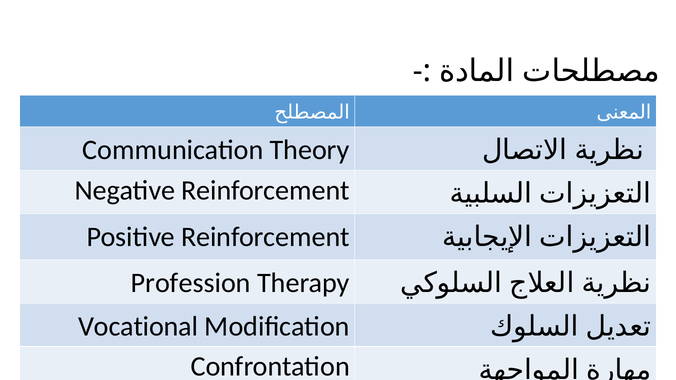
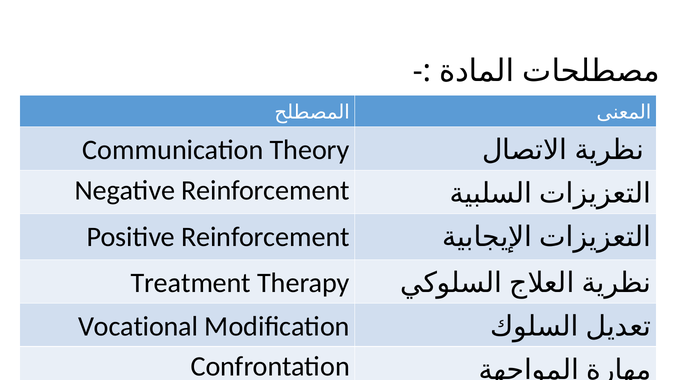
Profession: Profession -> Treatment
